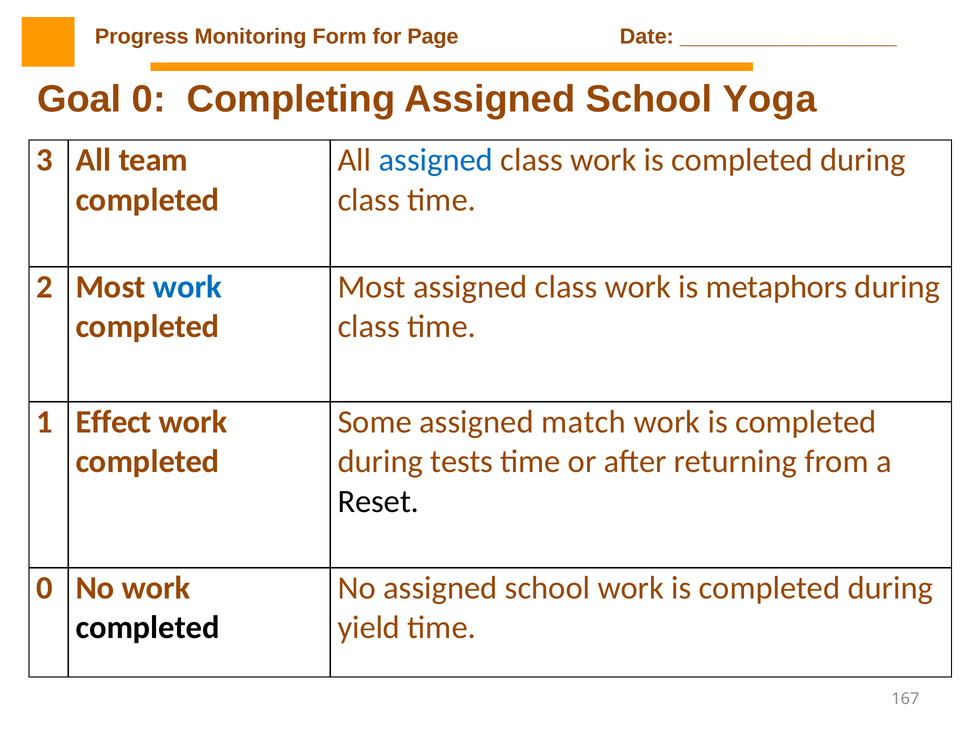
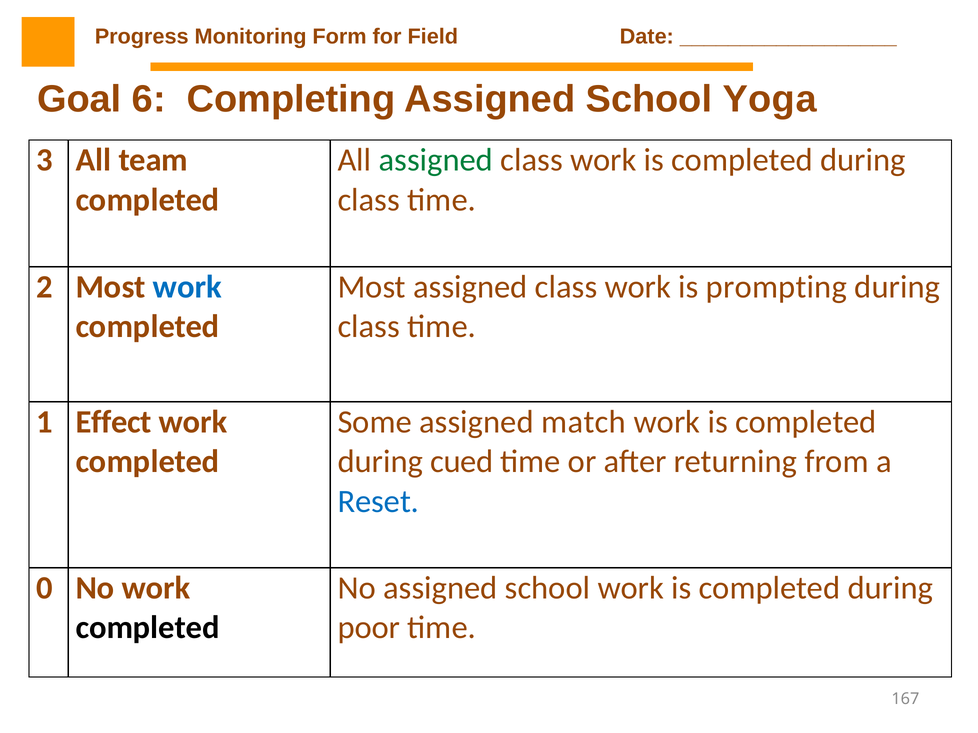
Page: Page -> Field
Goal 0: 0 -> 6
assigned at (436, 160) colour: blue -> green
metaphors: metaphors -> prompting
tests: tests -> cued
Reset colour: black -> blue
yield: yield -> poor
